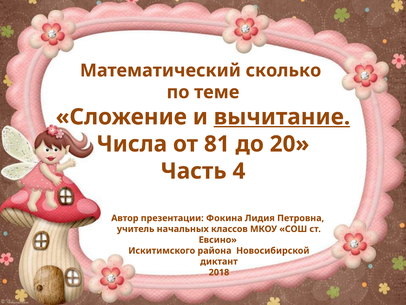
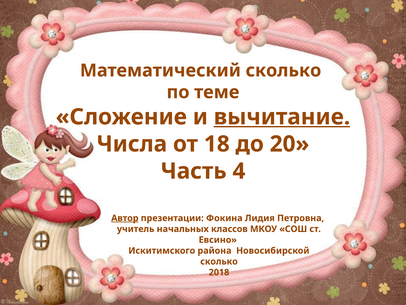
81: 81 -> 18
Автор underline: none -> present
диктант at (219, 261): диктант -> сколько
